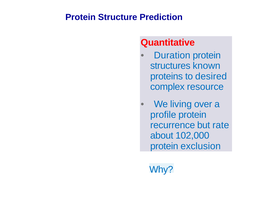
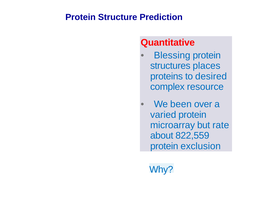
Duration: Duration -> Blessing
known: known -> places
living: living -> been
profile: profile -> varied
recurrence: recurrence -> microarray
102,000: 102,000 -> 822,559
